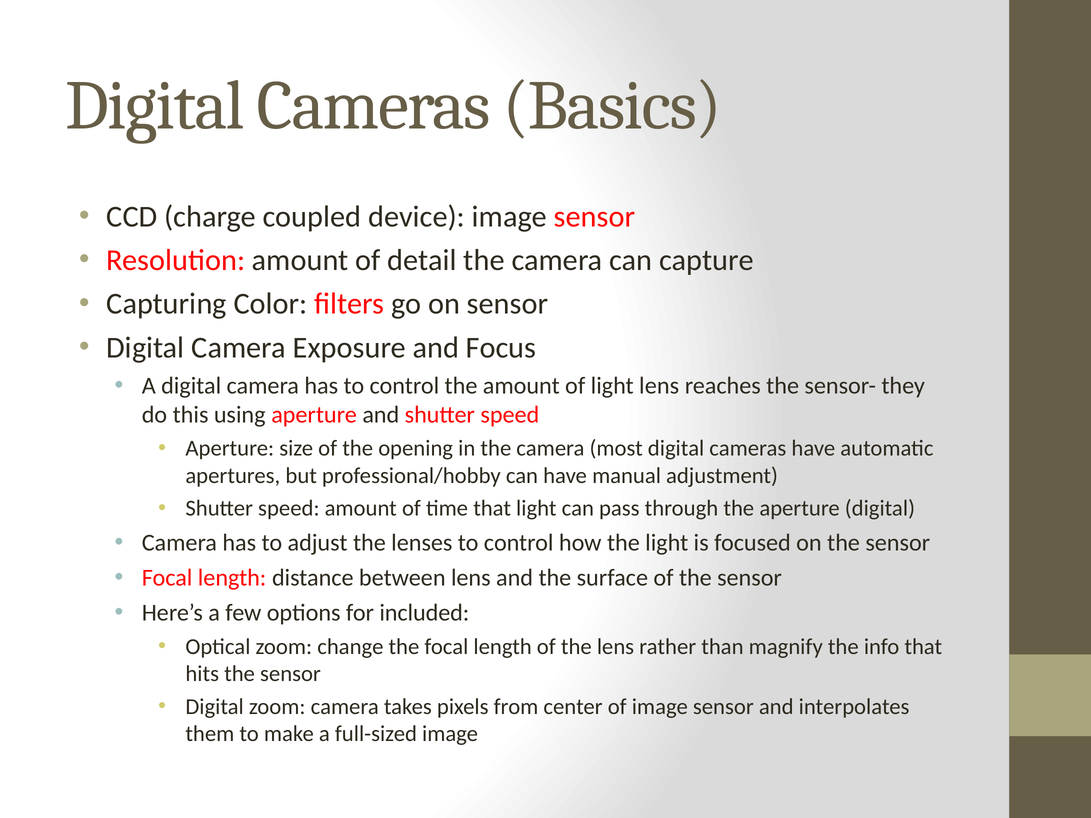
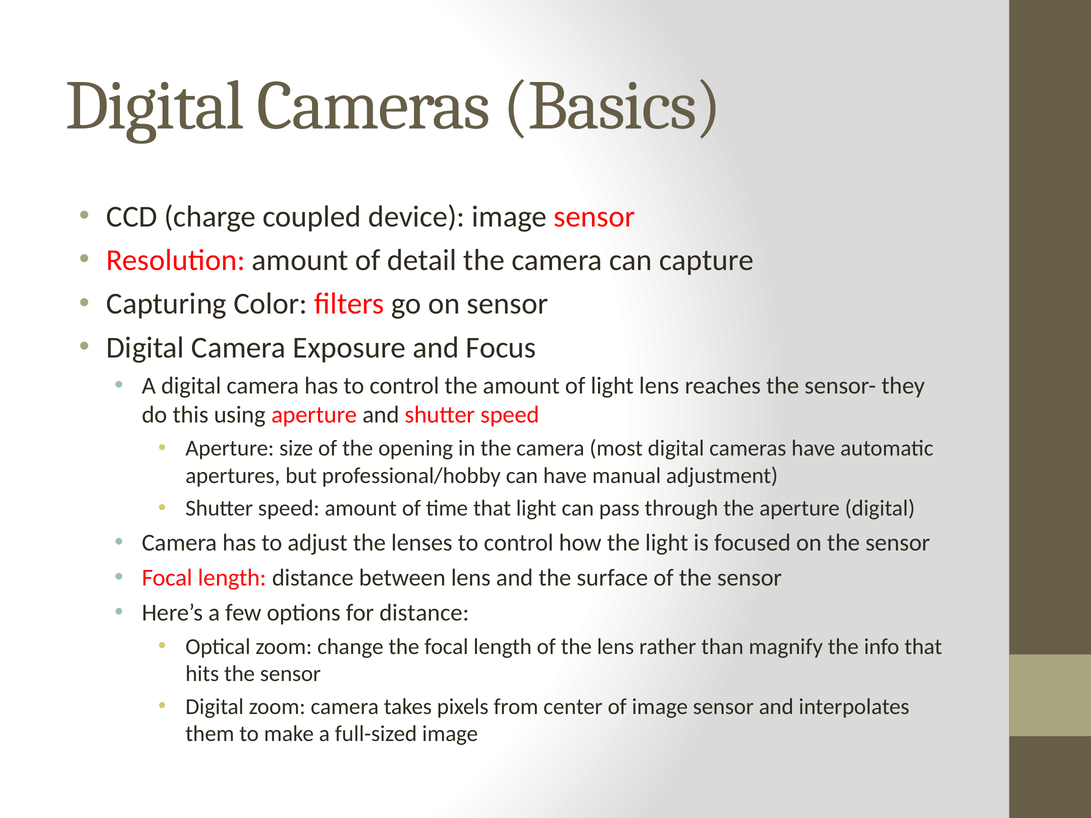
for included: included -> distance
